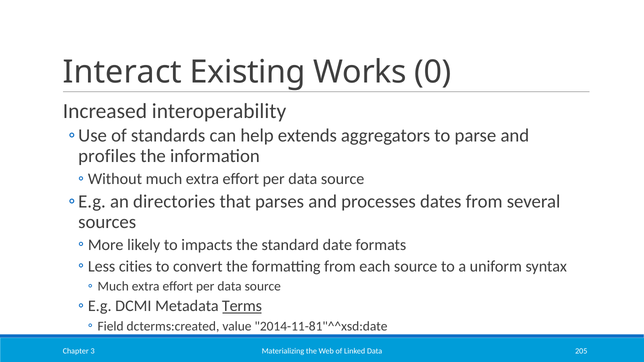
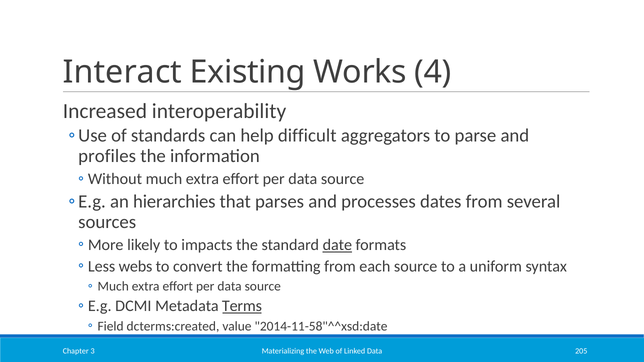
0: 0 -> 4
extends: extends -> difficult
directories: directories -> hierarchies
date underline: none -> present
cities: cities -> webs
2014-11-81"^^xsd:date: 2014-11-81"^^xsd:date -> 2014-11-58"^^xsd:date
